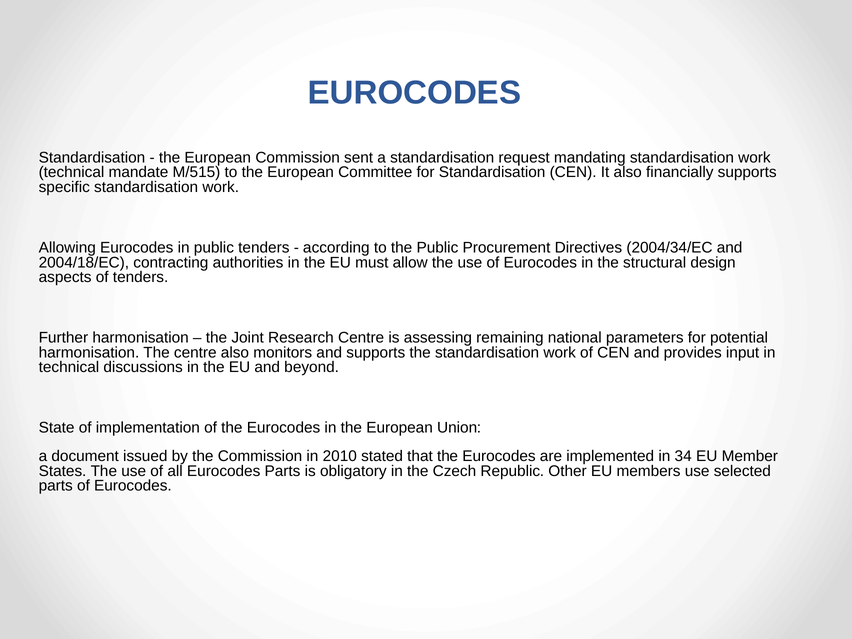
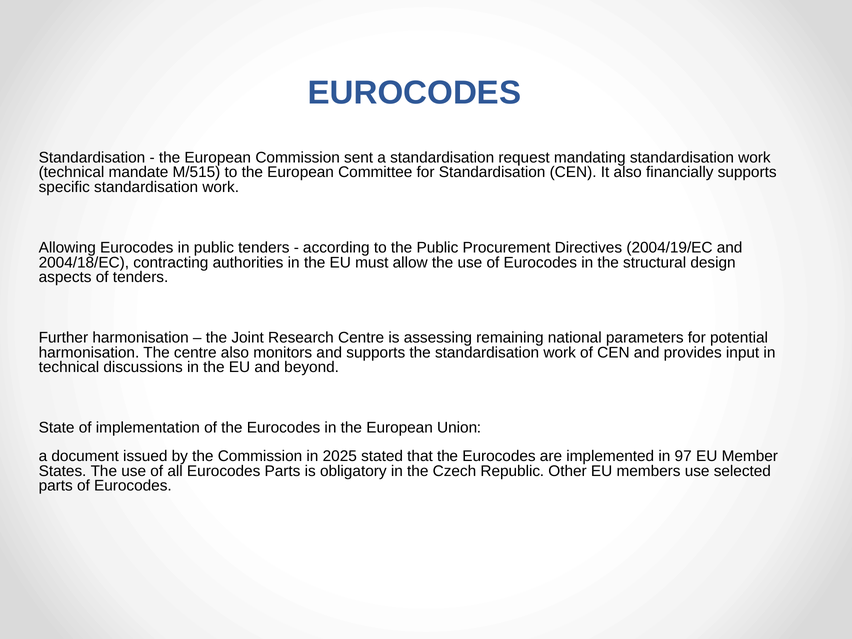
2004/34/EC: 2004/34/EC -> 2004/19/EC
2010: 2010 -> 2025
34: 34 -> 97
